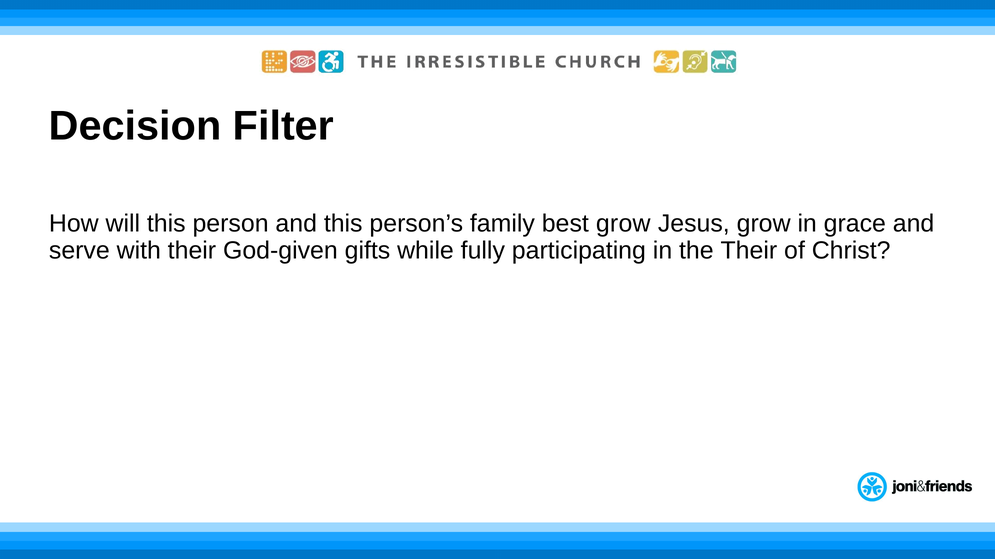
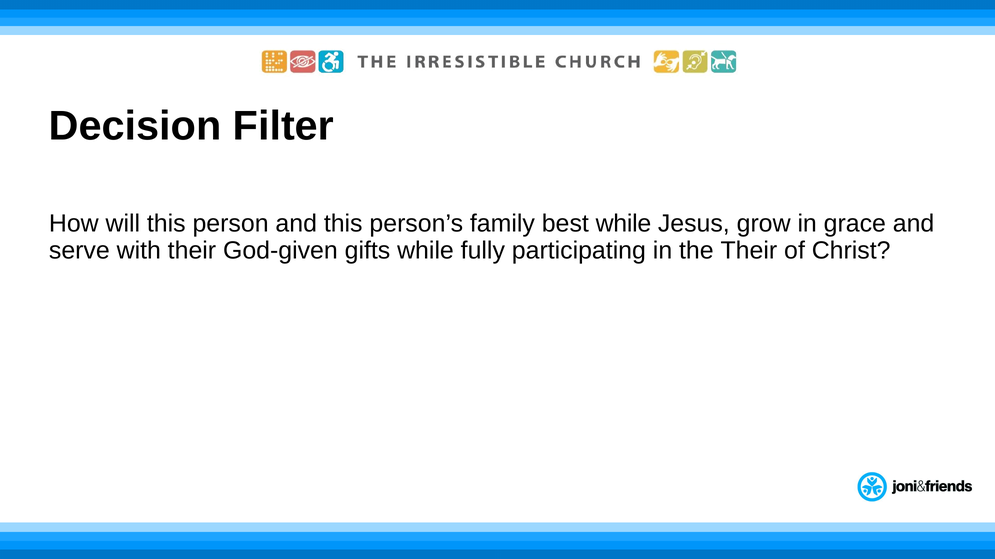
best grow: grow -> while
